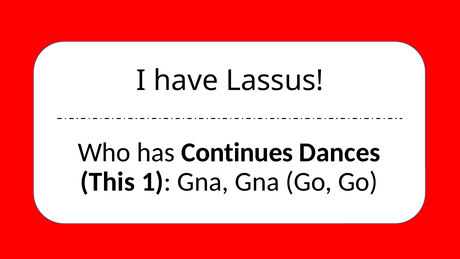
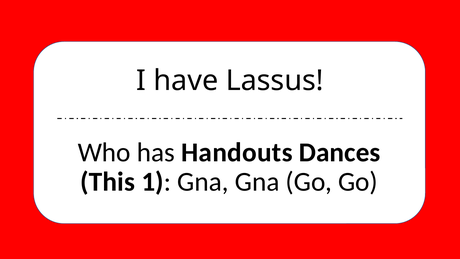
Continues: Continues -> Handouts
